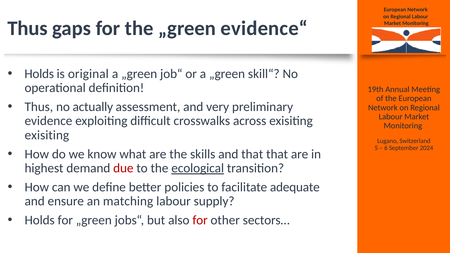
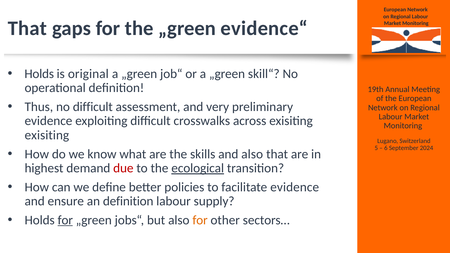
Thus at (28, 28): Thus -> That
no actually: actually -> difficult
and that: that -> also
facilitate adequate: adequate -> evidence
an matching: matching -> definition
for at (65, 220) underline: none -> present
for at (200, 220) colour: red -> orange
